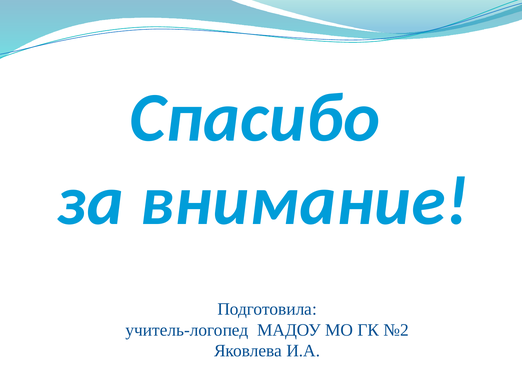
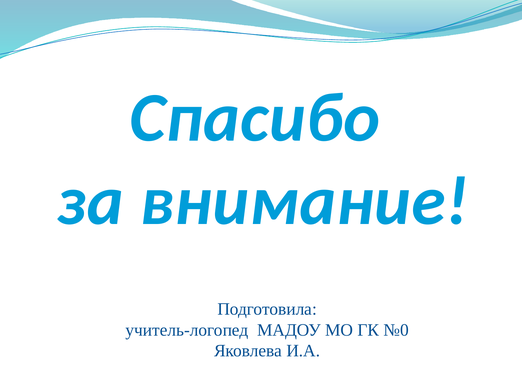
№2: №2 -> №0
